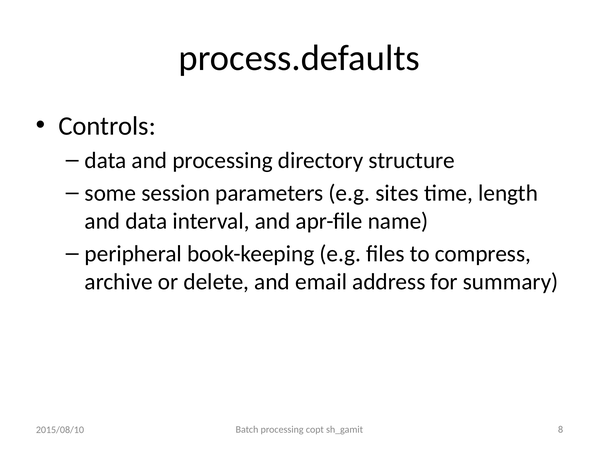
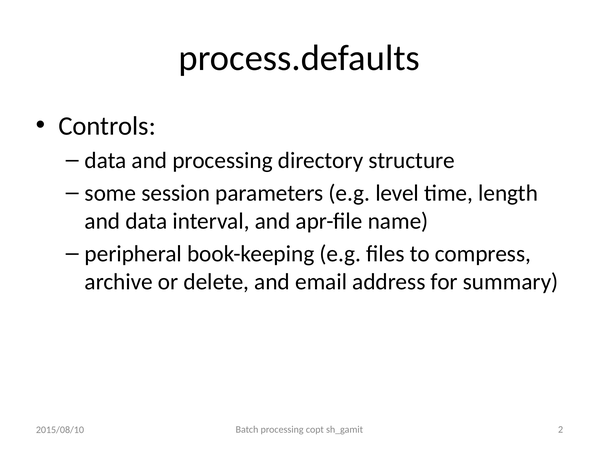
sites: sites -> level
8: 8 -> 2
